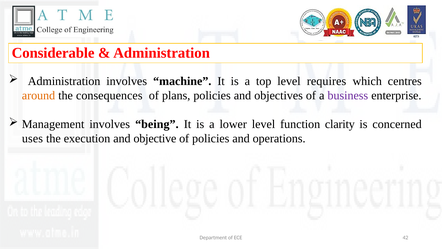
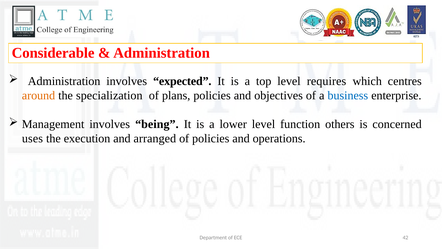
machine: machine -> expected
consequences: consequences -> specialization
business colour: purple -> blue
clarity: clarity -> others
objective: objective -> arranged
